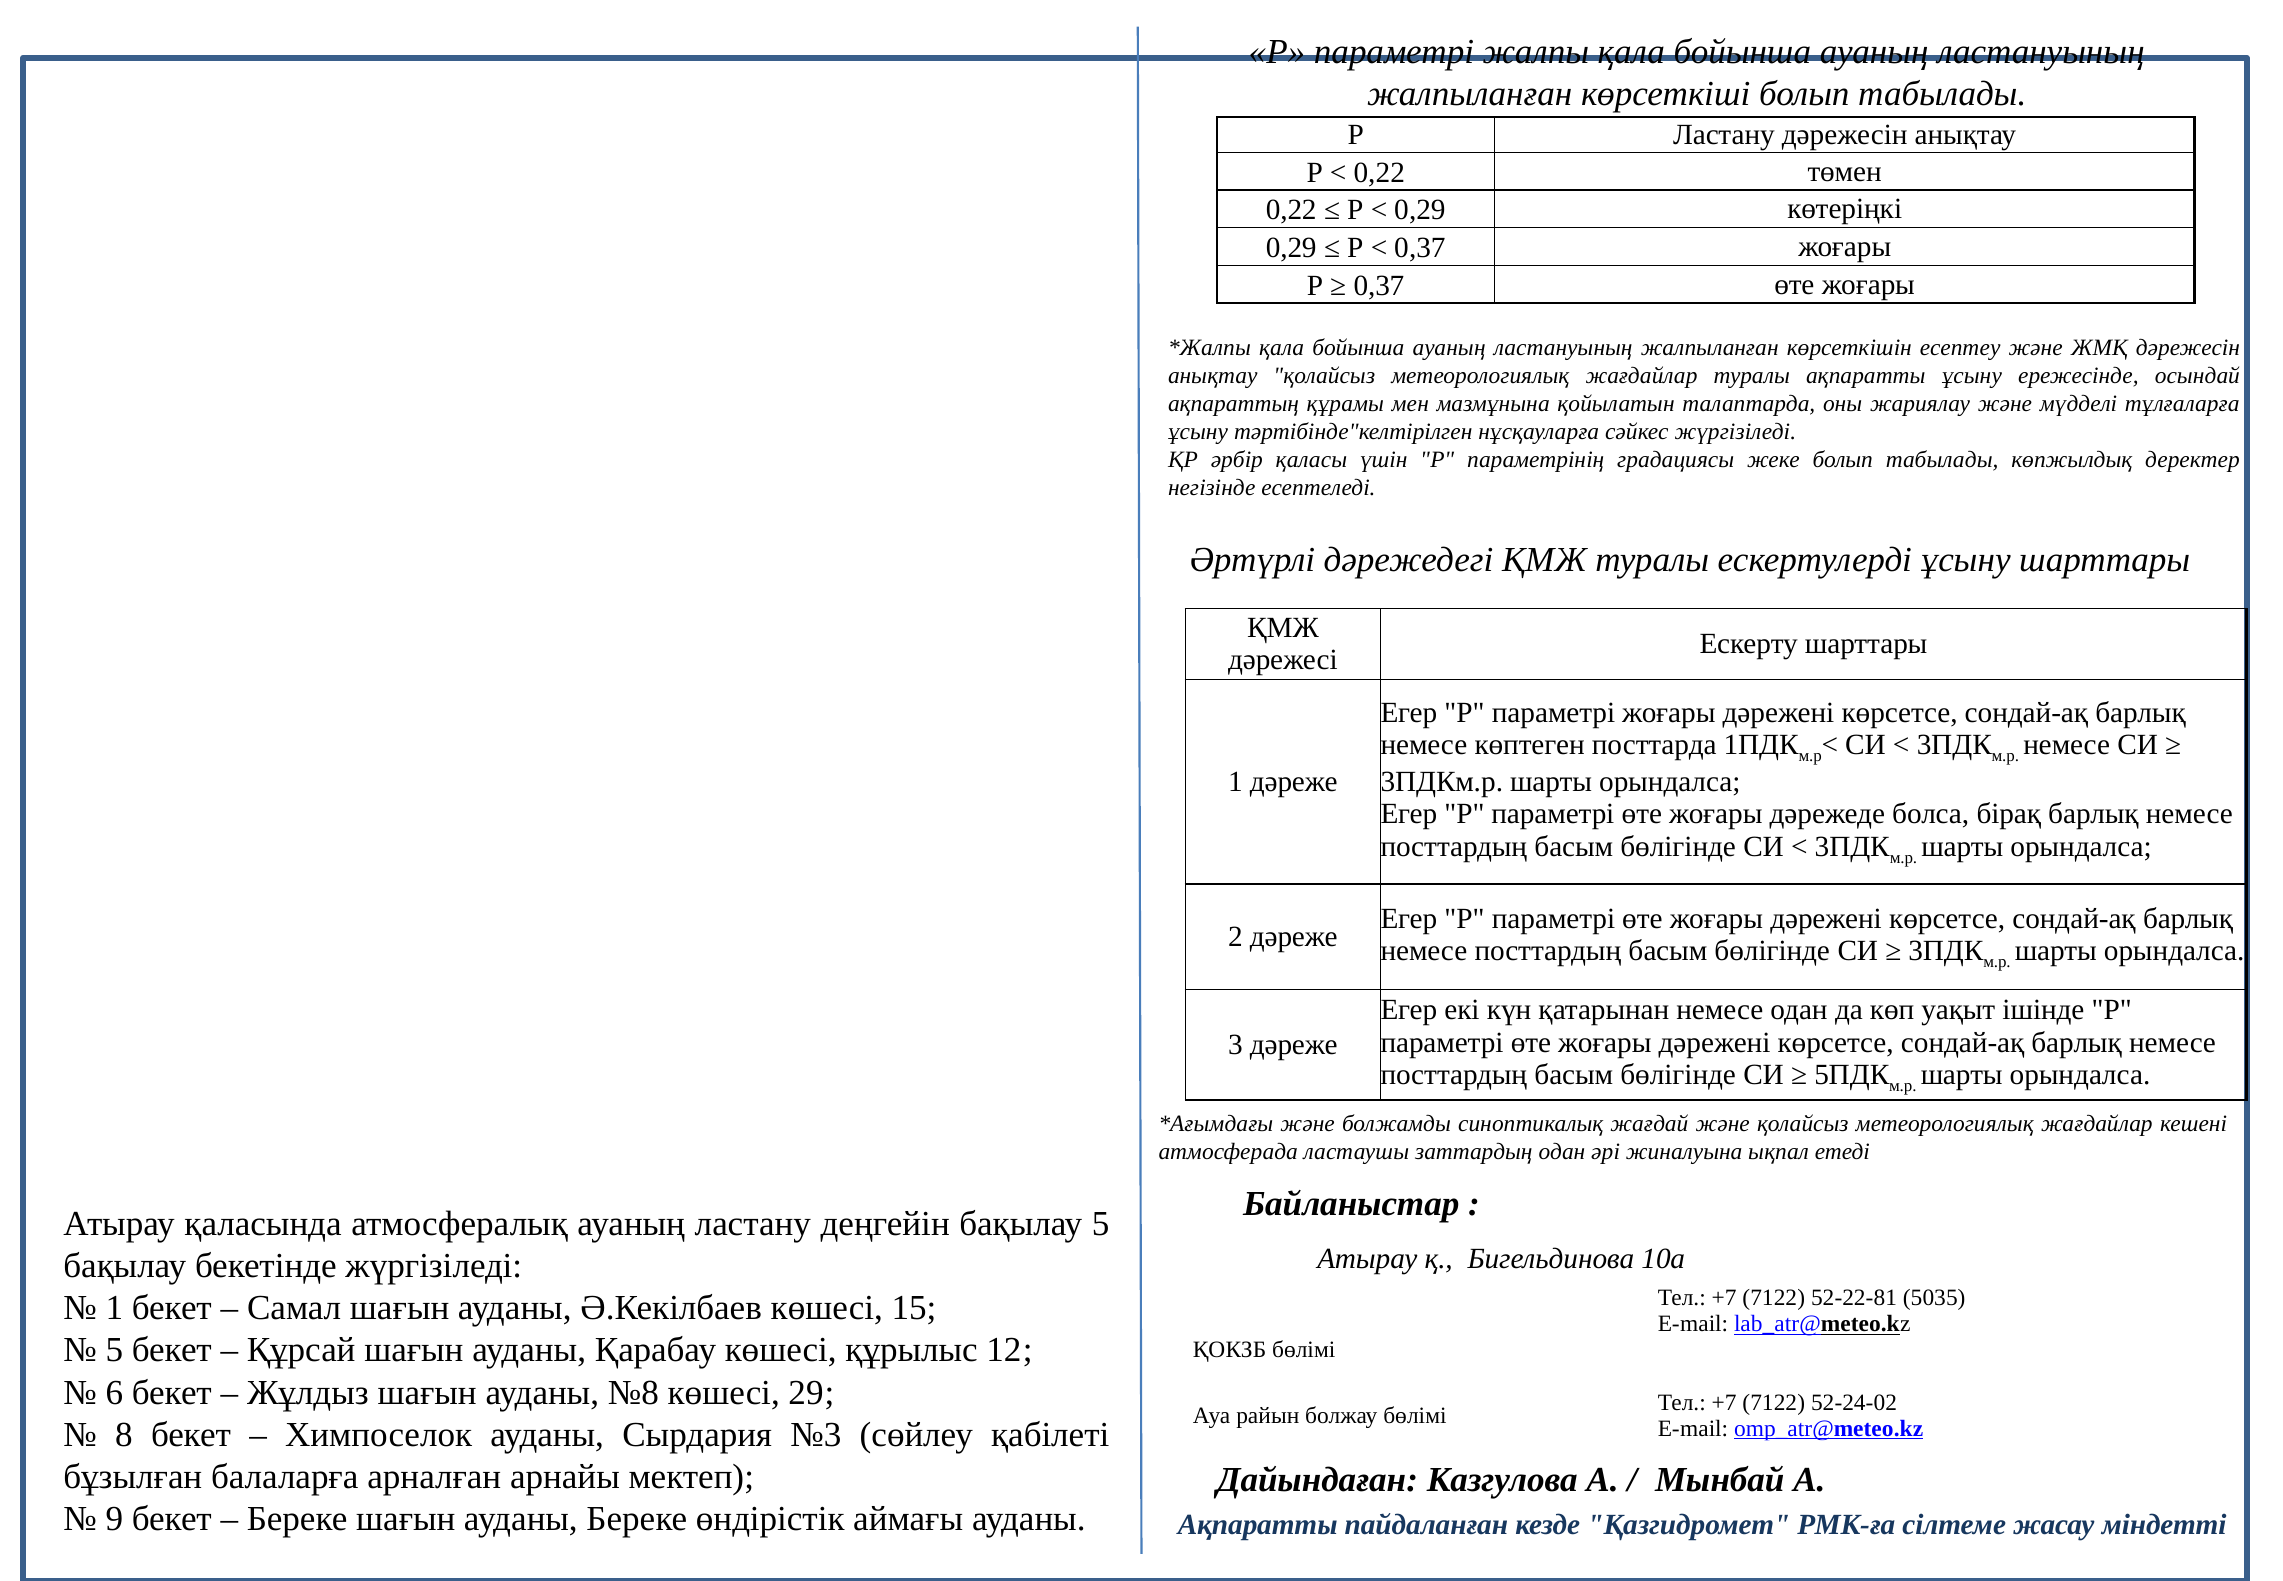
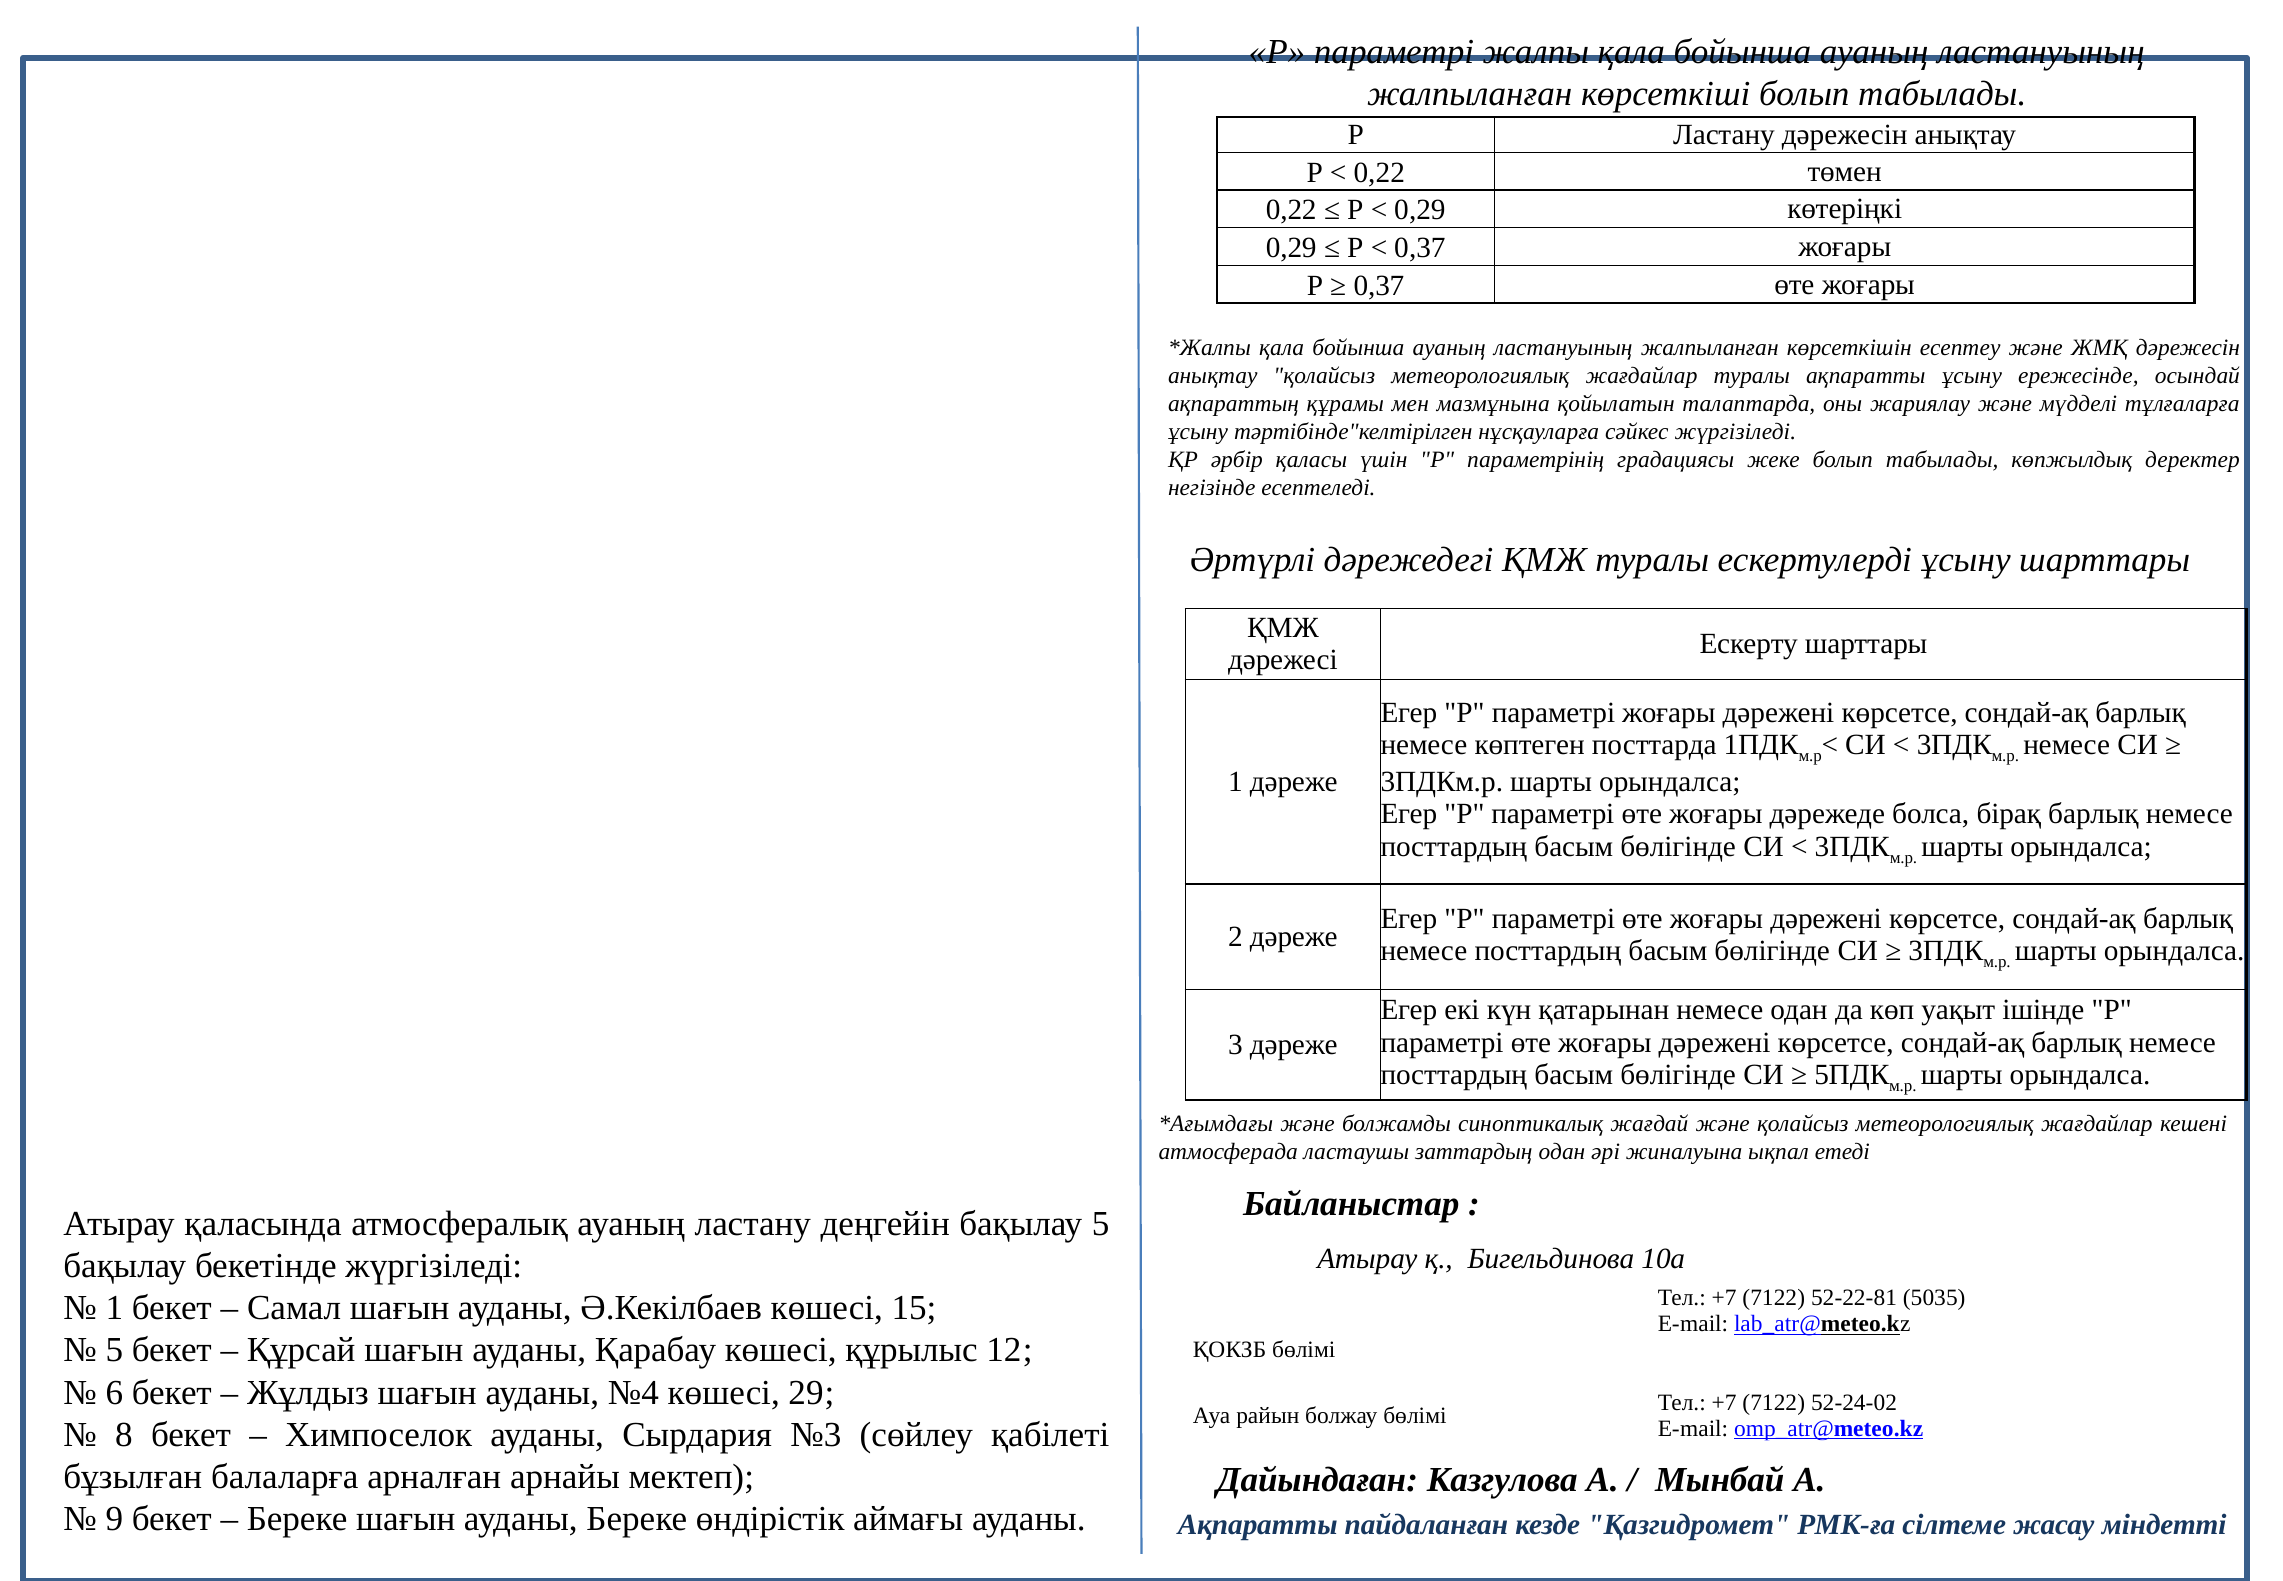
№8: №8 -> №4
